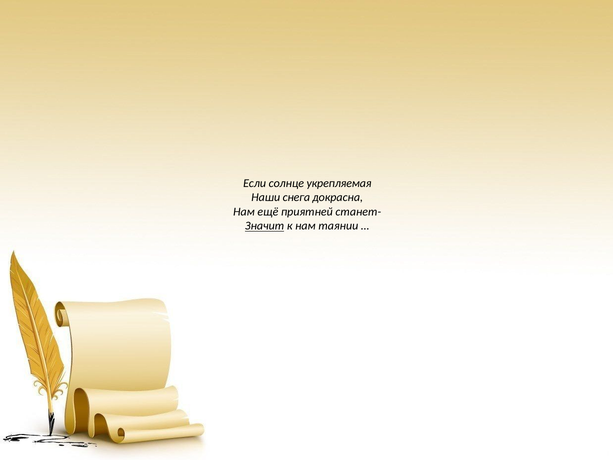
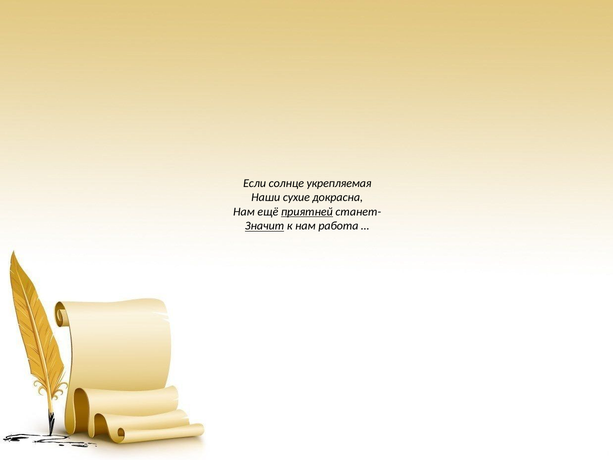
снега: снега -> сухие
приятней underline: none -> present
таянии: таянии -> работа
